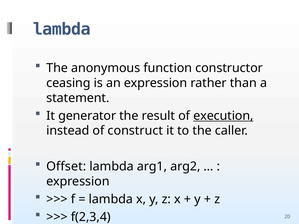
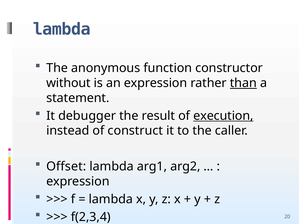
ceasing: ceasing -> without
than underline: none -> present
generator: generator -> debugger
